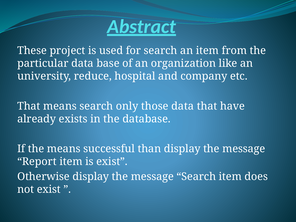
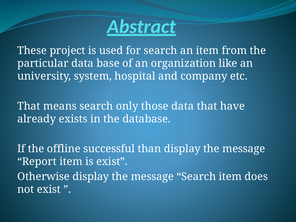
reduce: reduce -> system
the means: means -> offline
